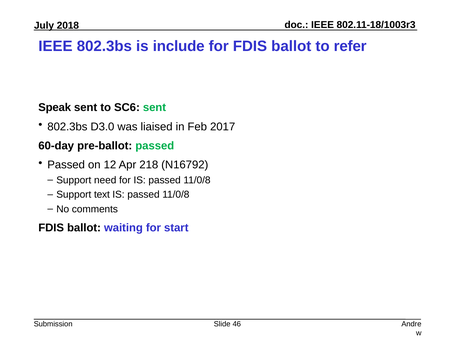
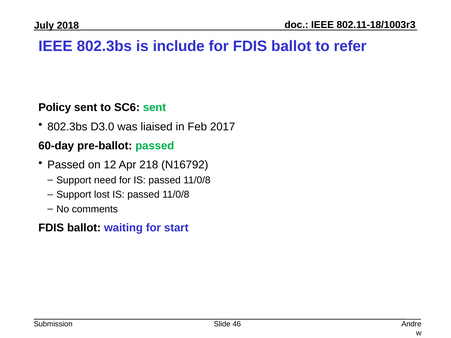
Speak: Speak -> Policy
text: text -> lost
